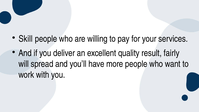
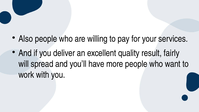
Skill: Skill -> Also
